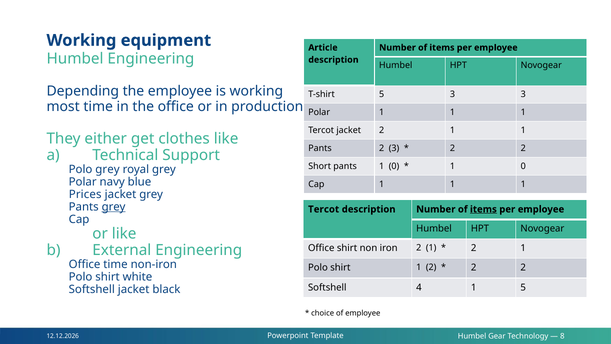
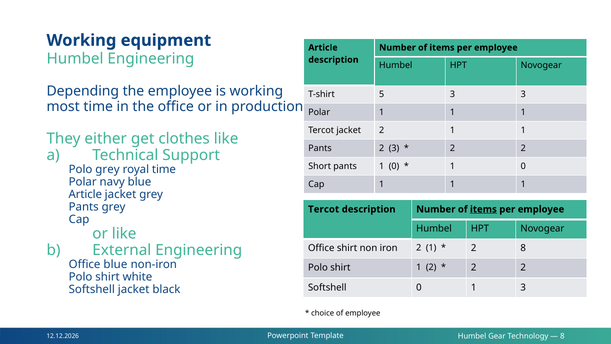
royal grey: grey -> time
Prices at (85, 194): Prices -> Article
grey at (114, 207) underline: present -> none
1 at (523, 248): 1 -> 8
Office time: time -> blue
Softshell 4: 4 -> 0
1 5: 5 -> 3
